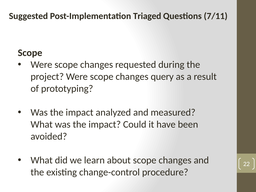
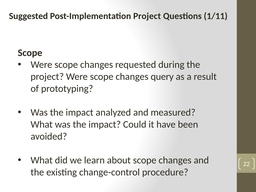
Post-Implementation Triaged: Triaged -> Project
7/11: 7/11 -> 1/11
